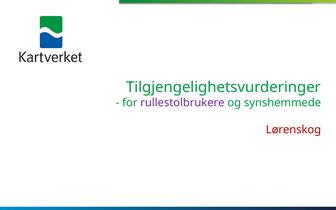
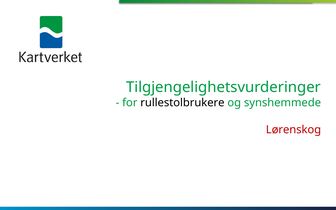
rullestolbrukere colour: purple -> black
